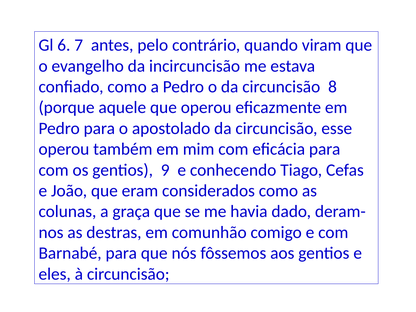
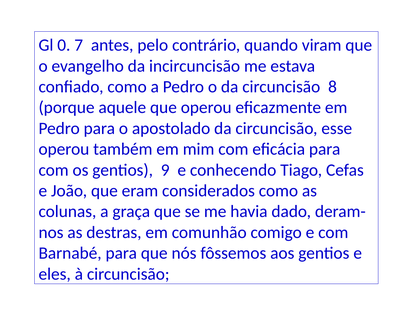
6: 6 -> 0
